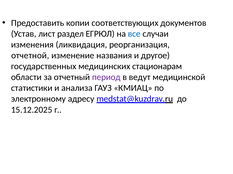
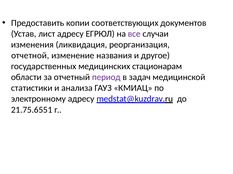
лист раздел: раздел -> адресу
все colour: blue -> purple
ведут: ведут -> задач
15.12.2025: 15.12.2025 -> 21.75.6551
